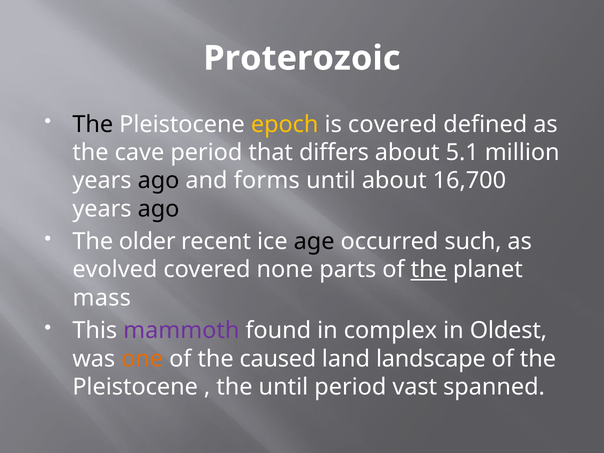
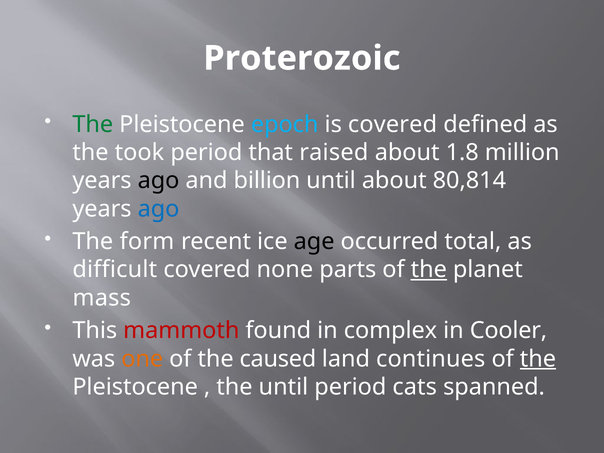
The at (93, 124) colour: black -> green
epoch colour: yellow -> light blue
cave: cave -> took
differs: differs -> raised
5.1: 5.1 -> 1.8
forms: forms -> billion
16,700: 16,700 -> 80,814
ago at (159, 209) colour: black -> blue
older: older -> form
such: such -> total
evolved: evolved -> difficult
mammoth colour: purple -> red
Oldest: Oldest -> Cooler
landscape: landscape -> continues
the at (538, 359) underline: none -> present
vast: vast -> cats
